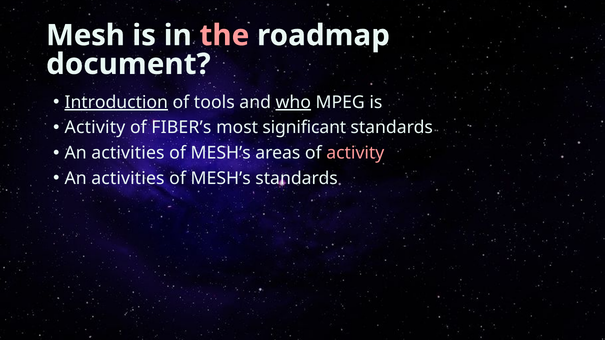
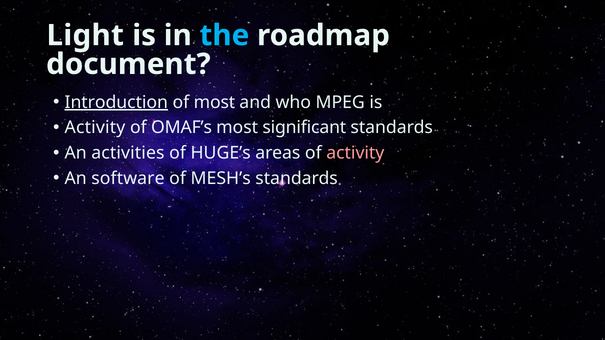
Mesh: Mesh -> Light
the colour: pink -> light blue
of tools: tools -> most
who underline: present -> none
FIBER’s: FIBER’s -> OMAF’s
MESH’s at (221, 153): MESH’s -> HUGE’s
activities at (128, 178): activities -> software
